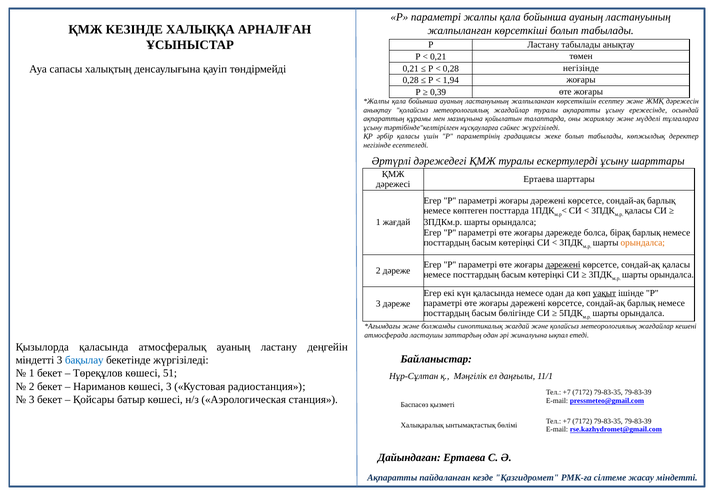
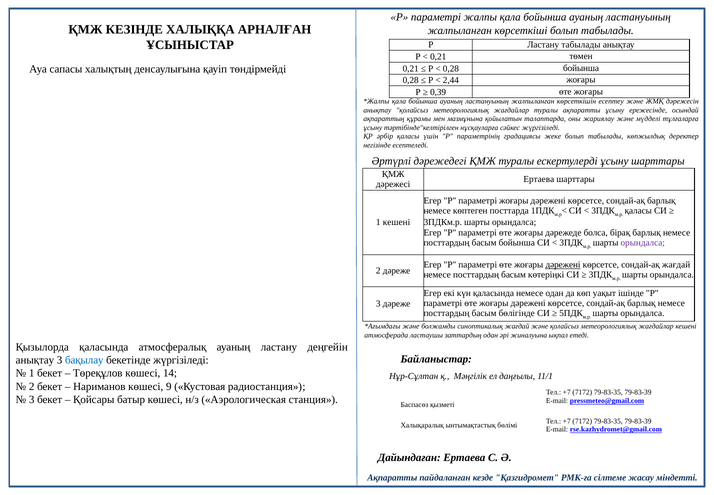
0,28 негізінде: негізінде -> бойынша
1,94: 1,94 -> 2,44
1 жағдай: жағдай -> кешені
көтеріңкі at (517, 242): көтеріңкі -> бойынша
орындалса at (643, 242) colour: orange -> purple
сондай-ақ қаласы: қаласы -> жағдай
уақыт underline: present -> none
міндетті at (35, 360): міндетті -> анықтау
51: 51 -> 14
көшесі 3: 3 -> 9
